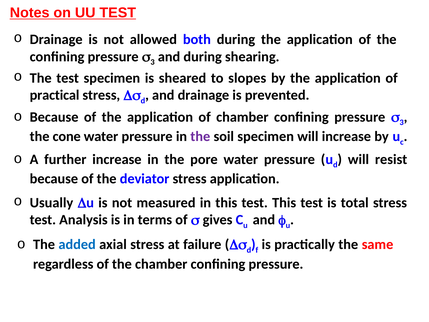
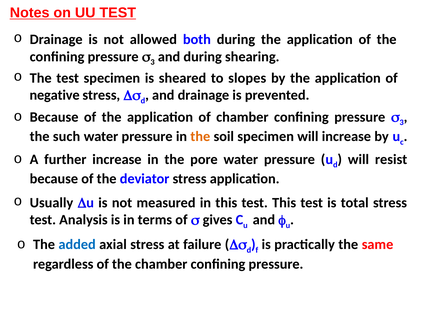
practical: practical -> negative
cone: cone -> such
the at (200, 136) colour: purple -> orange
